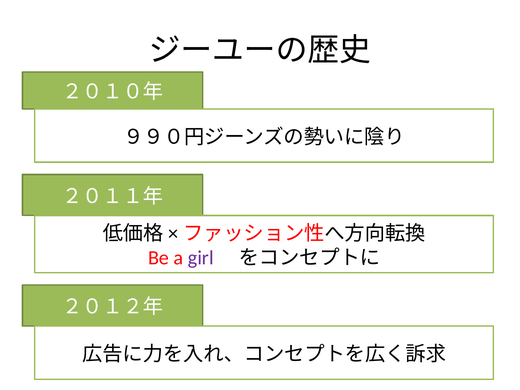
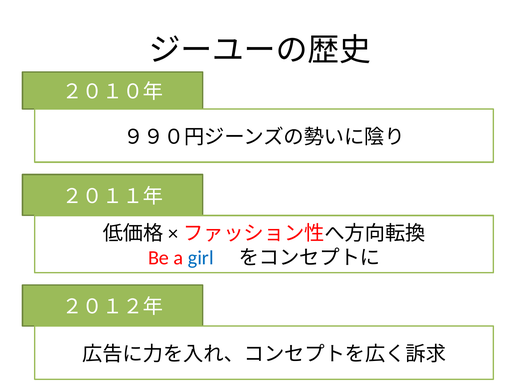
girl colour: purple -> blue
